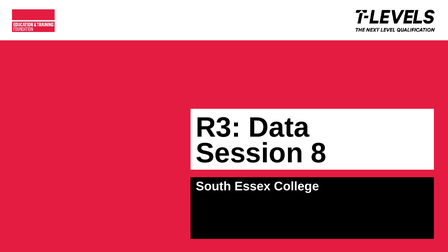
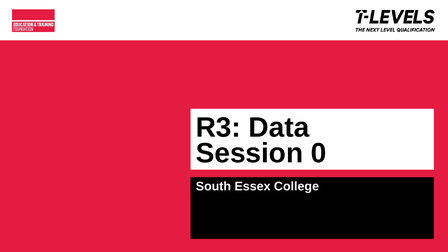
8: 8 -> 0
